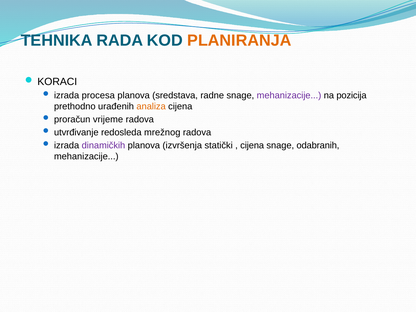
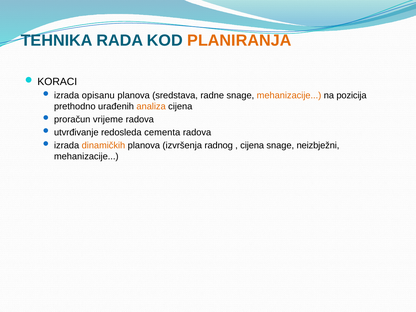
procesa: procesa -> opisanu
mehanizacije at (289, 95) colour: purple -> orange
mrežnog: mrežnog -> cementa
dinamičkih colour: purple -> orange
statički: statički -> radnog
odabranih: odabranih -> neizbježni
